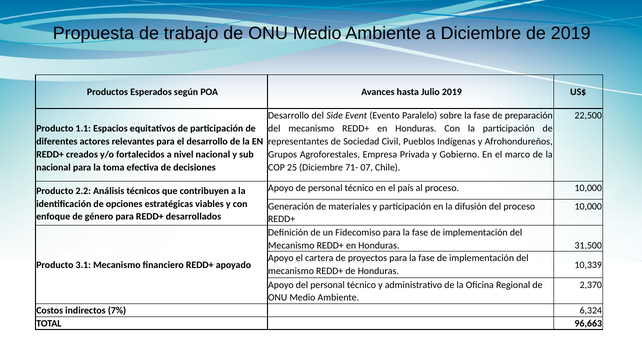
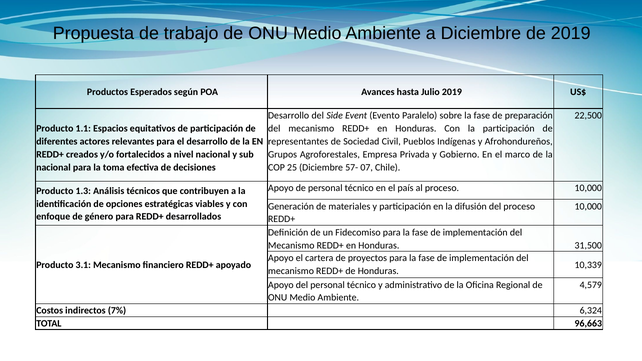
71-: 71- -> 57-
2.2: 2.2 -> 1.3
2,370: 2,370 -> 4,579
